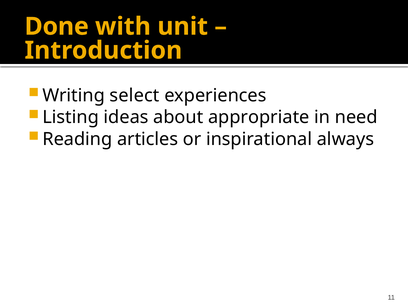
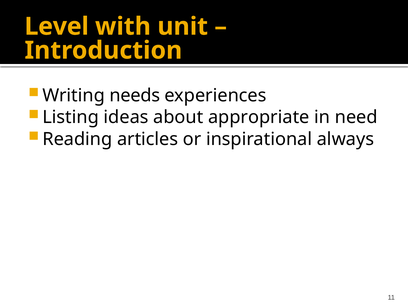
Done: Done -> Level
select: select -> needs
